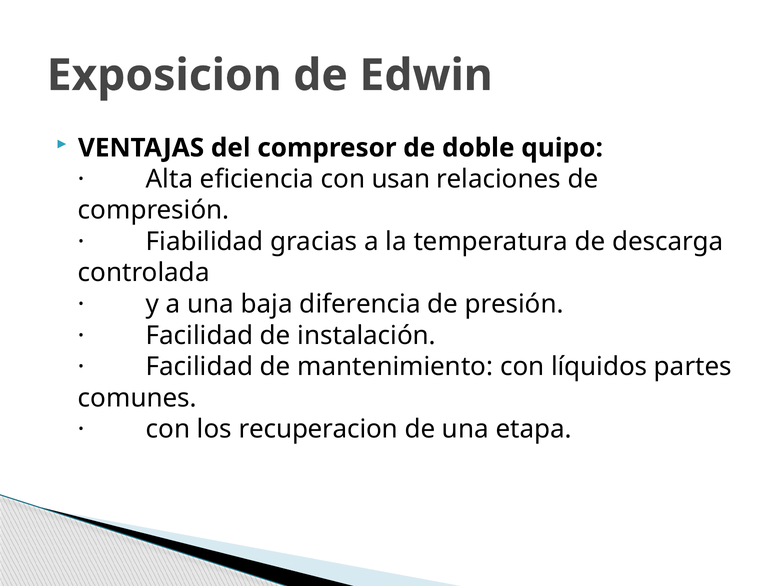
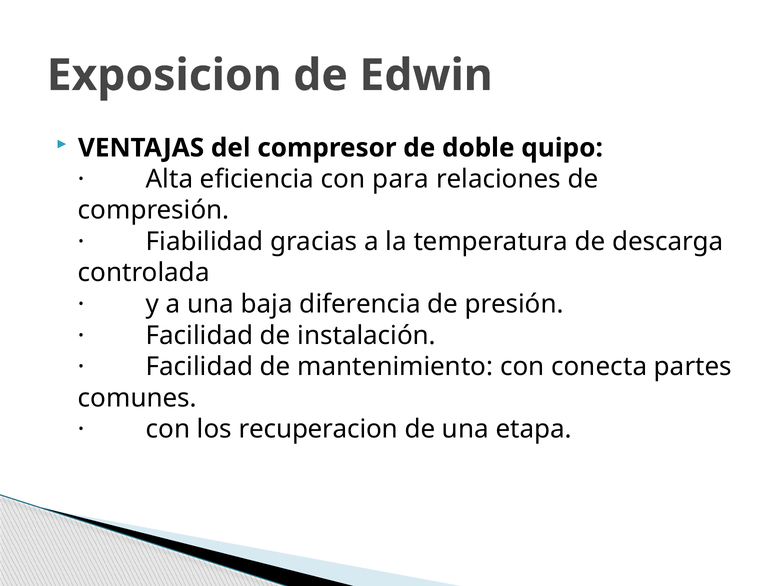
usan: usan -> para
líquidos: líquidos -> conecta
